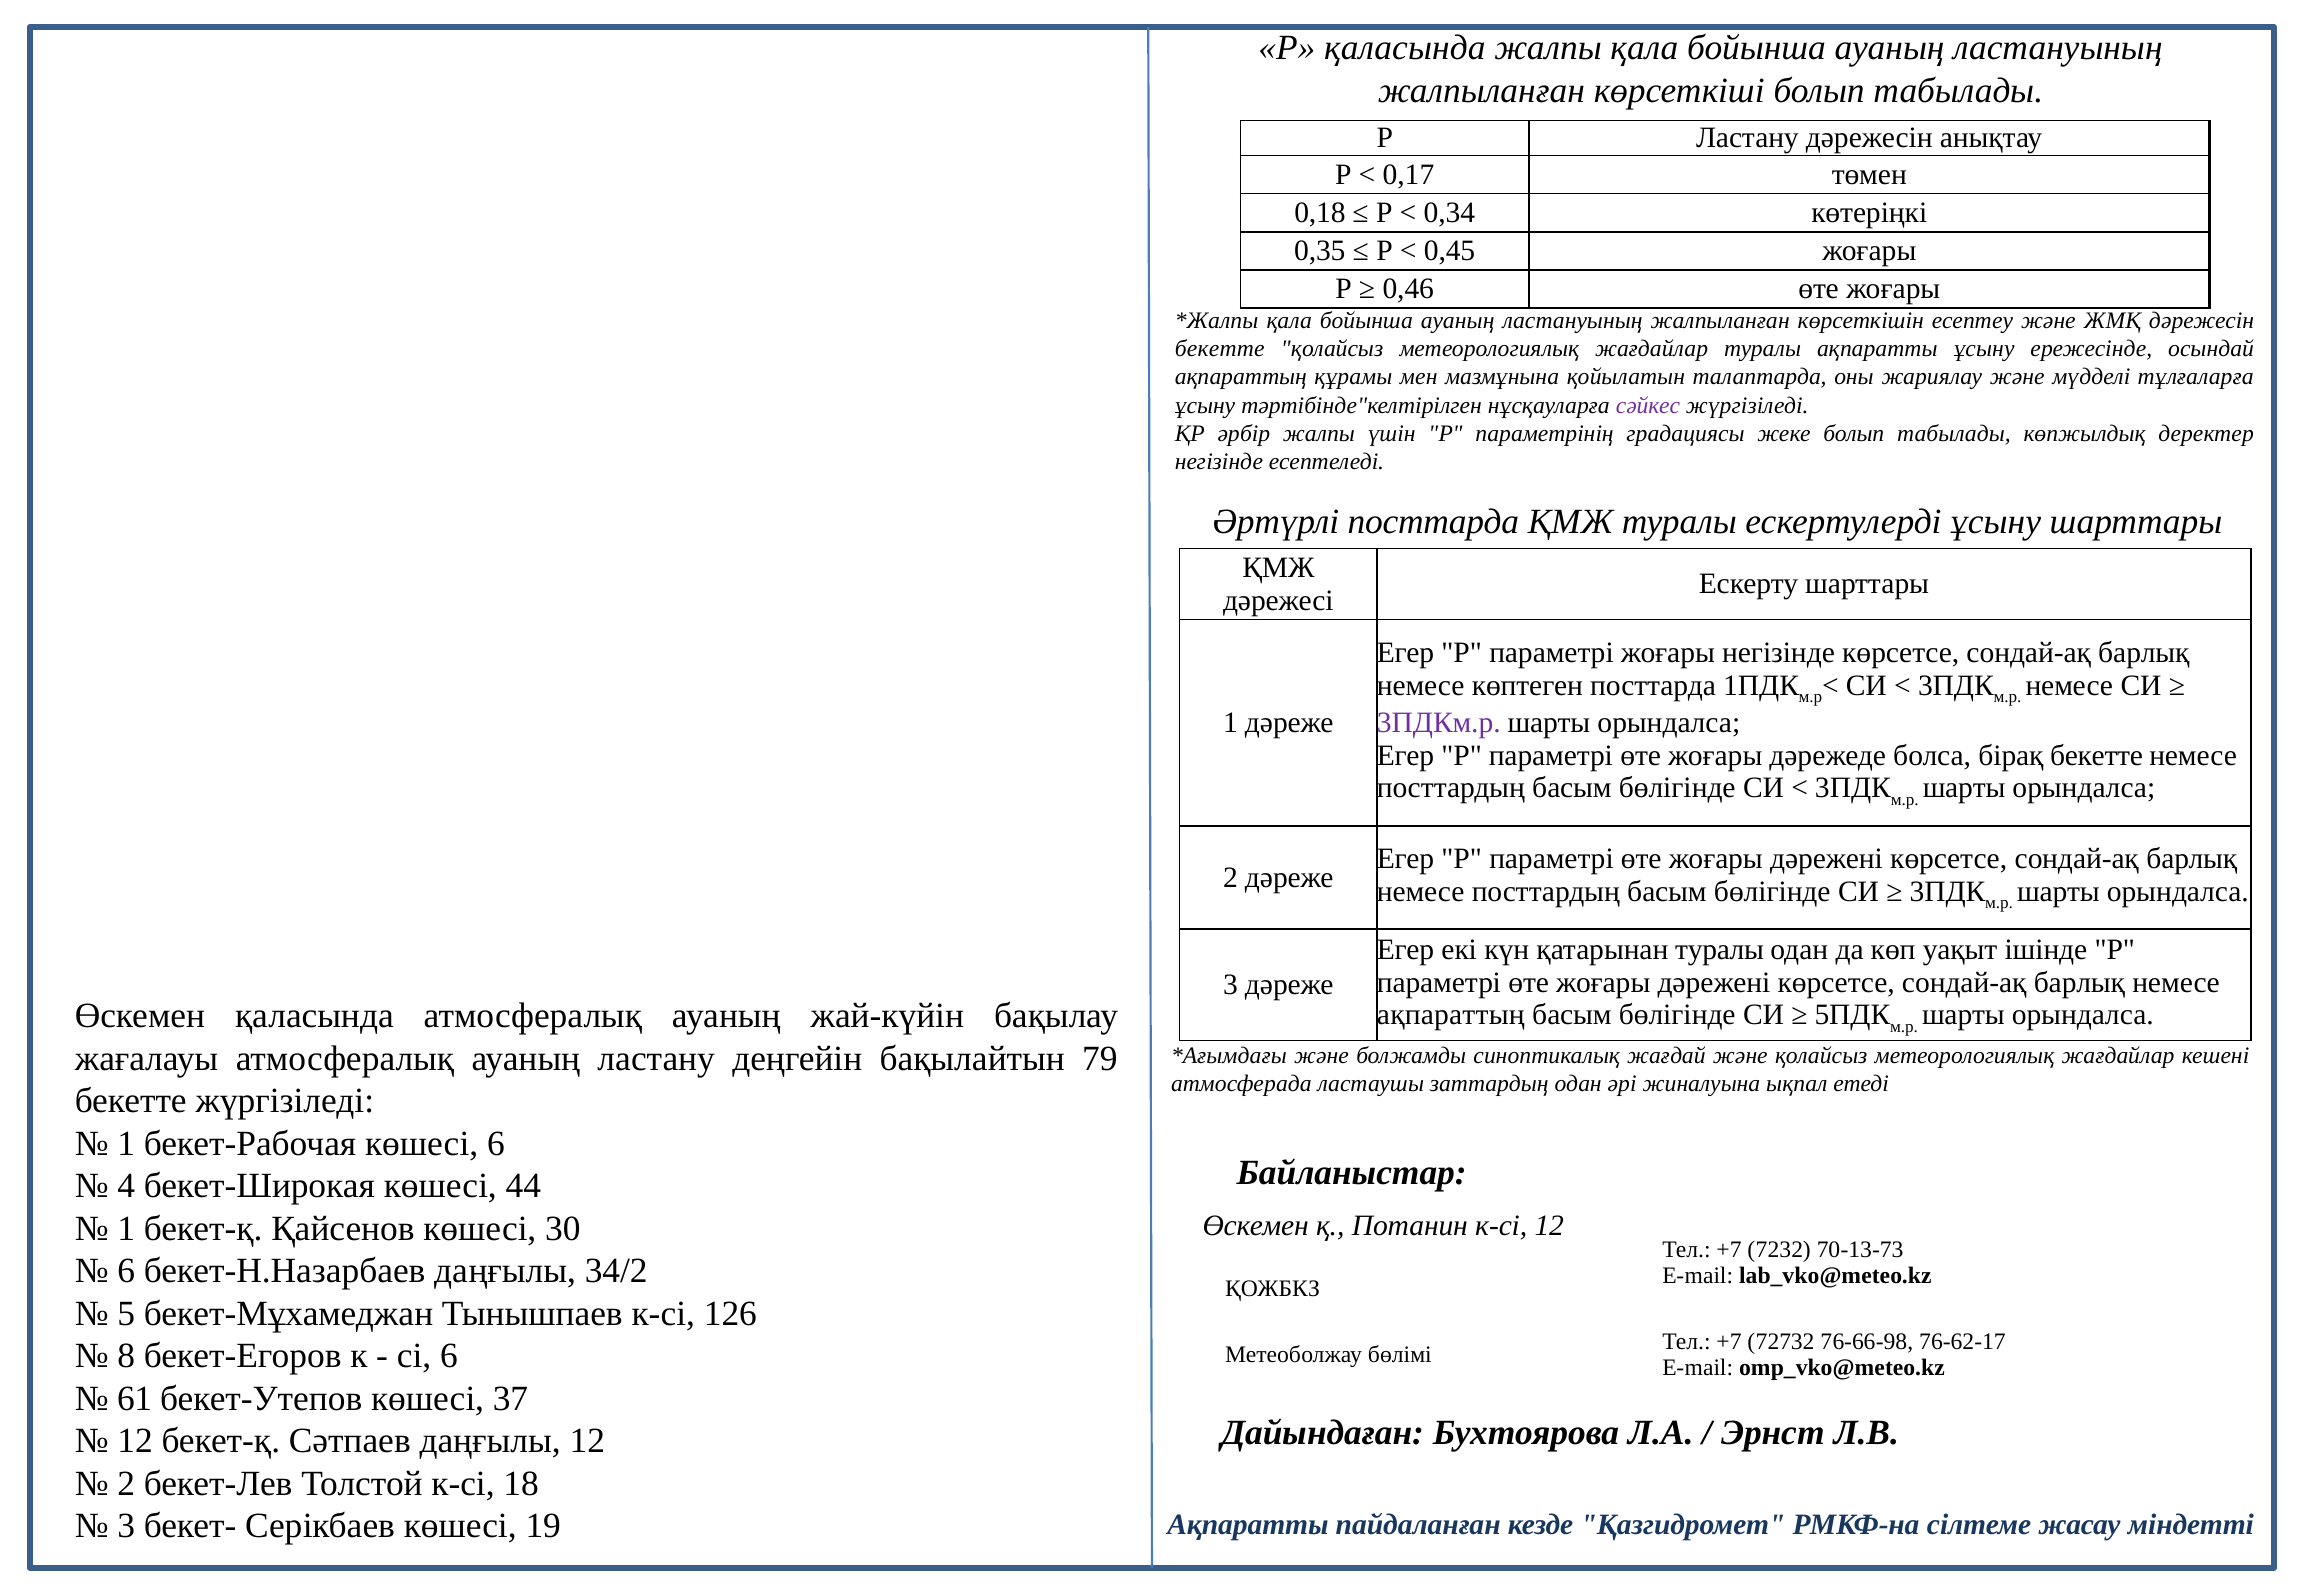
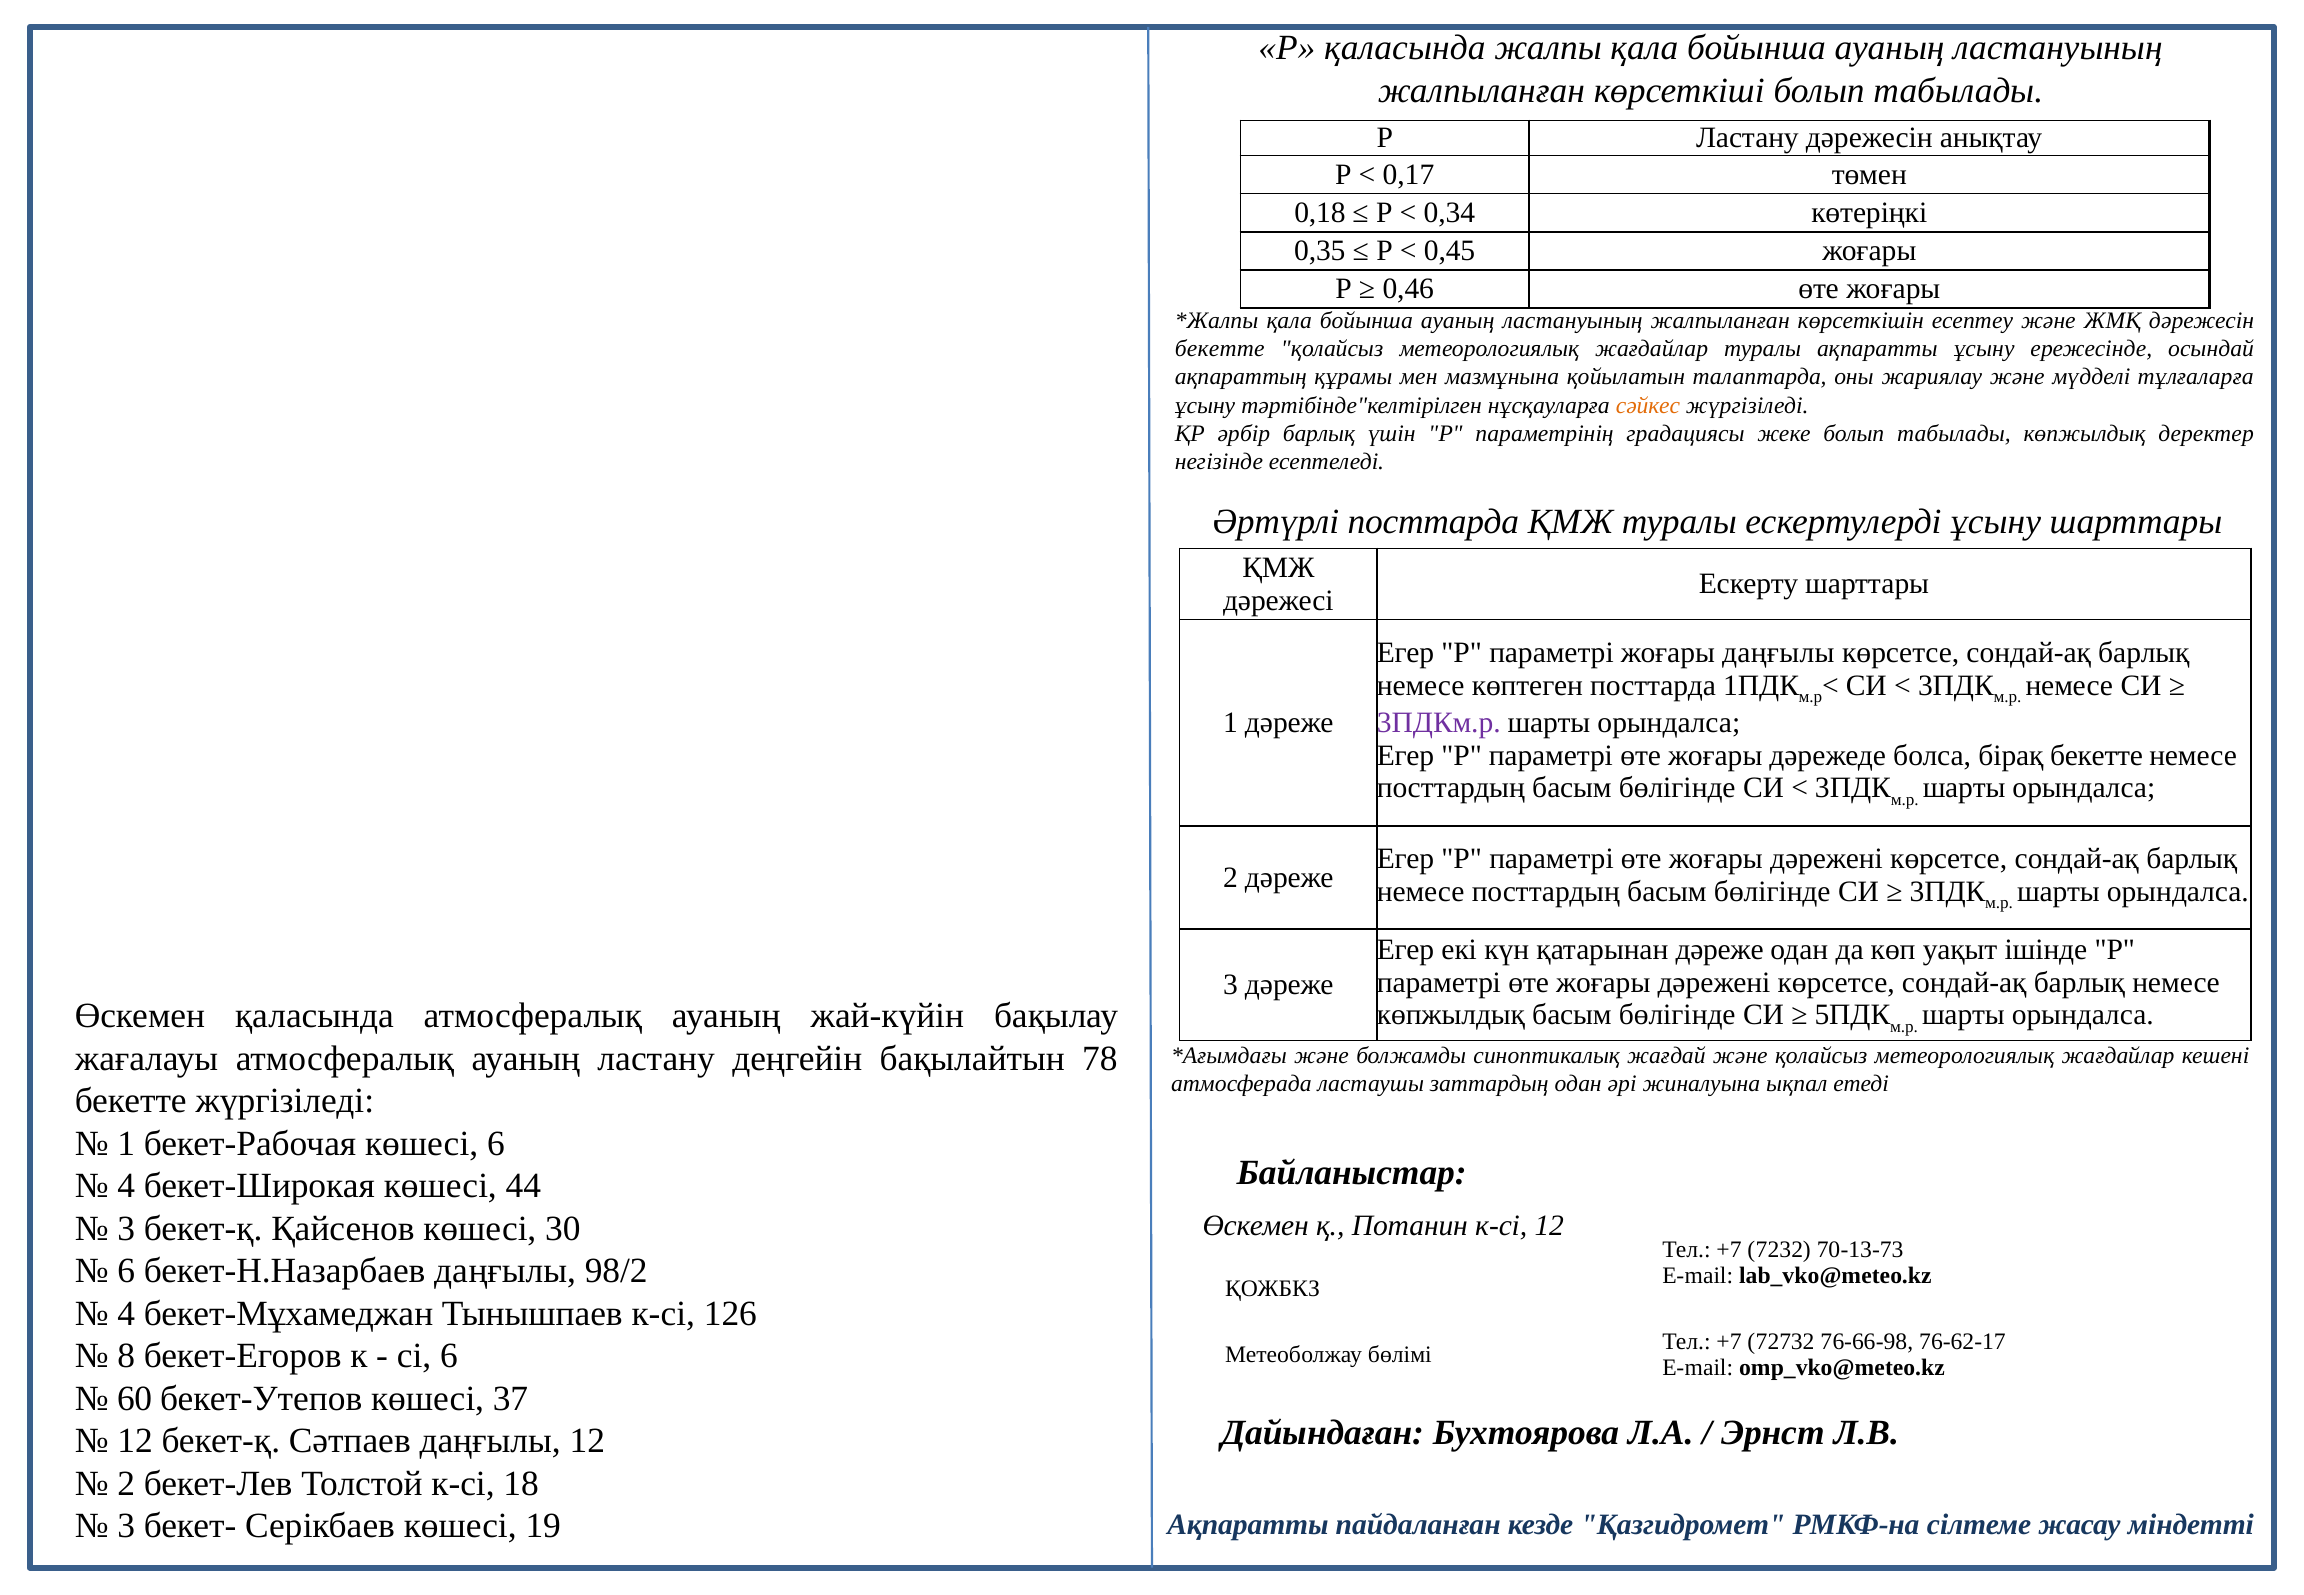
сәйкес colour: purple -> orange
әрбір жалпы: жалпы -> барлық
жоғары негізінде: негізінде -> даңғылы
қатарынан туралы: туралы -> дәреже
ақпараттың at (1451, 1015): ақпараттың -> көпжылдық
79: 79 -> 78
1 at (126, 1229): 1 -> 3
34/2: 34/2 -> 98/2
5 at (126, 1314): 5 -> 4
61: 61 -> 60
